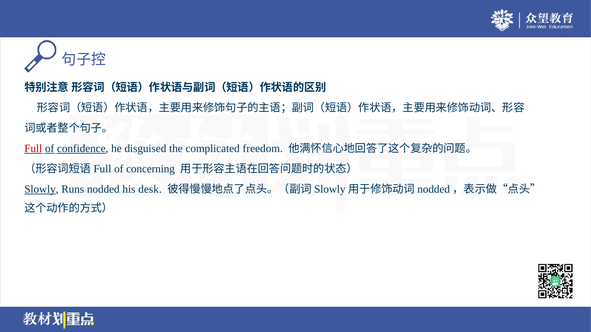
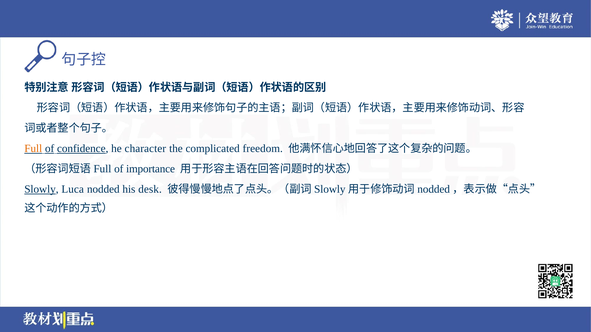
Full colour: red -> orange
disguised: disguised -> character
concerning: concerning -> importance
Runs: Runs -> Luca
